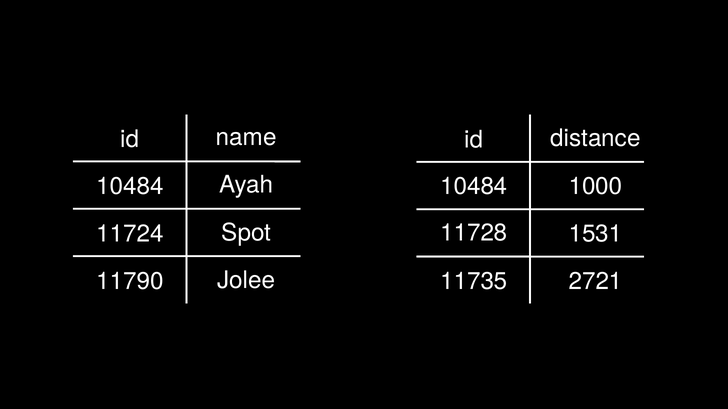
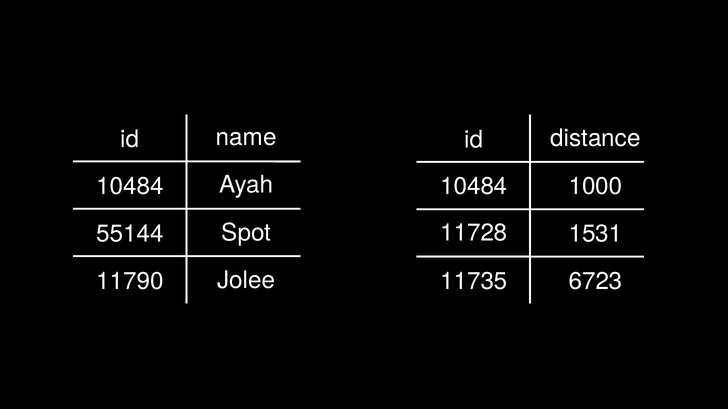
11724: 11724 -> 55144
2721: 2721 -> 6723
